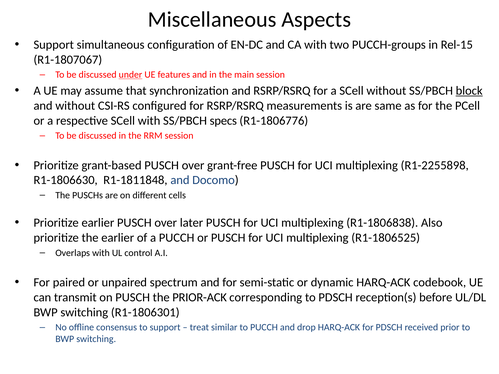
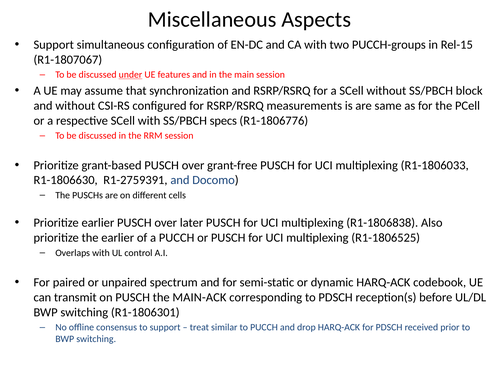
block underline: present -> none
R1-2255898: R1-2255898 -> R1-1806033
R1-1811848: R1-1811848 -> R1-2759391
PRIOR-ACK: PRIOR-ACK -> MAIN-ACK
